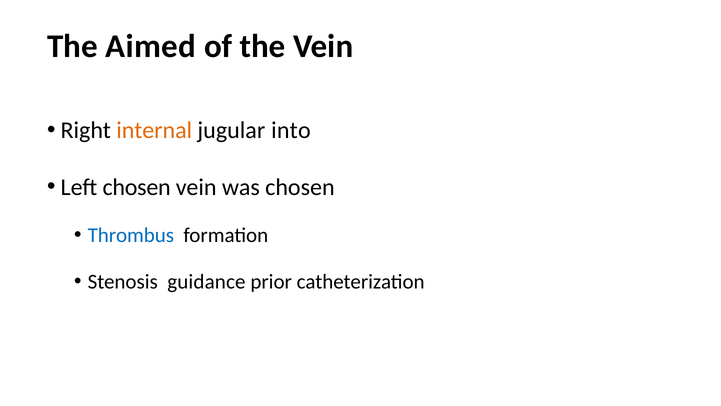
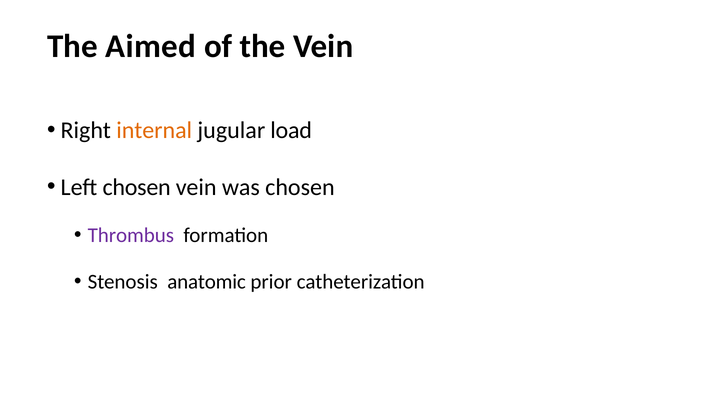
into: into -> load
Thrombus colour: blue -> purple
guidance: guidance -> anatomic
